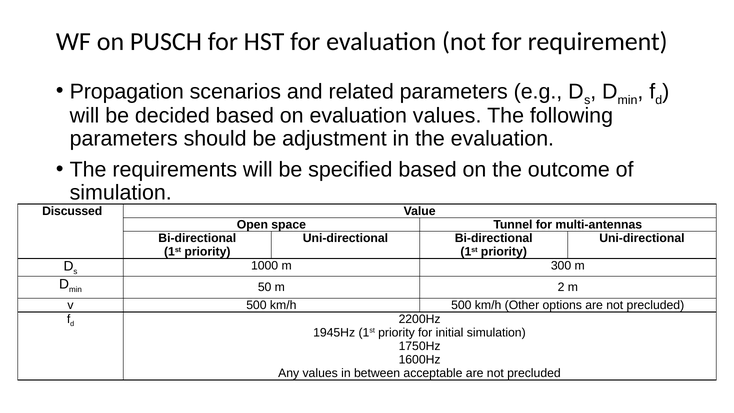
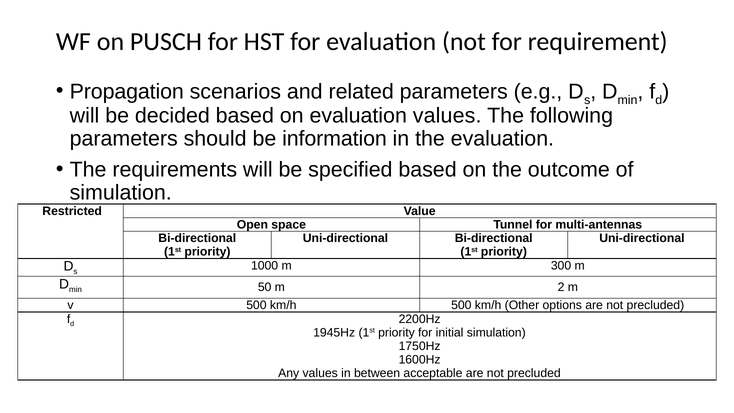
adjustment: adjustment -> information
Discussed: Discussed -> Restricted
